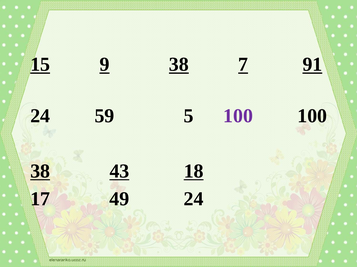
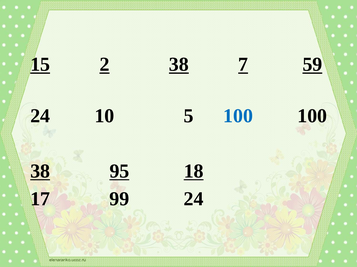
9: 9 -> 2
91: 91 -> 59
59: 59 -> 10
100 at (238, 116) colour: purple -> blue
43: 43 -> 95
49: 49 -> 99
